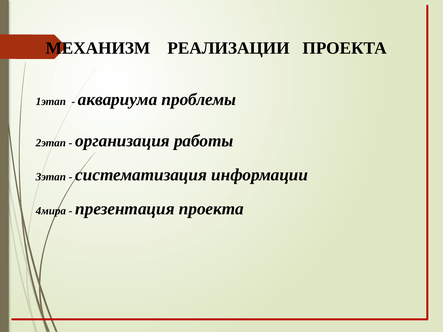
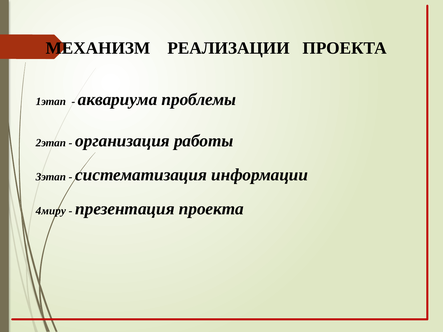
4мира: 4мира -> 4миру
